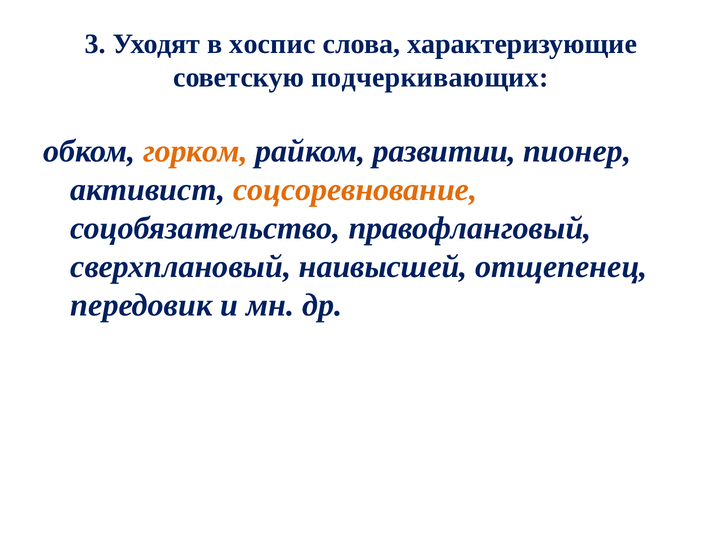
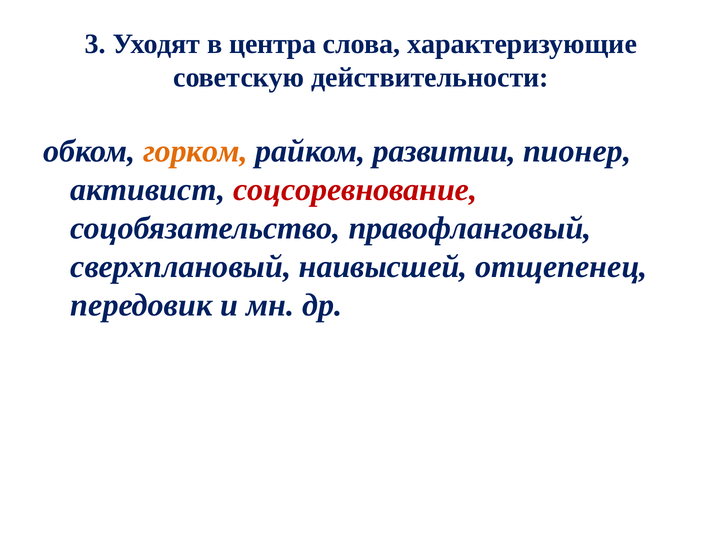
хоспис: хоспис -> центра
подчеркивающих: подчеркивающих -> действительности
соцсоревнование colour: orange -> red
